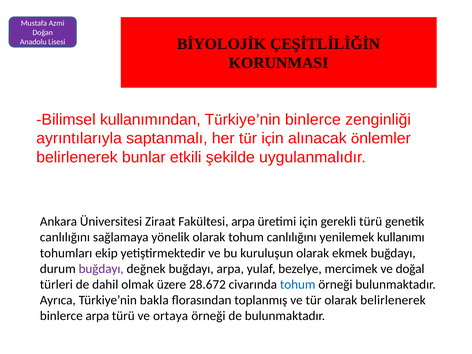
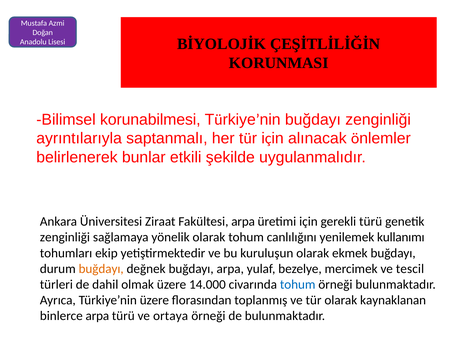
kullanımından: kullanımından -> korunabilmesi
Türkiye’nin binlerce: binlerce -> buğdayı
canlılığını at (65, 237): canlılığını -> zenginliği
buğdayı at (101, 269) colour: purple -> orange
doğal: doğal -> tescil
28.672: 28.672 -> 14.000
Türkiye’nin bakla: bakla -> üzere
olarak belirlenerek: belirlenerek -> kaynaklanan
